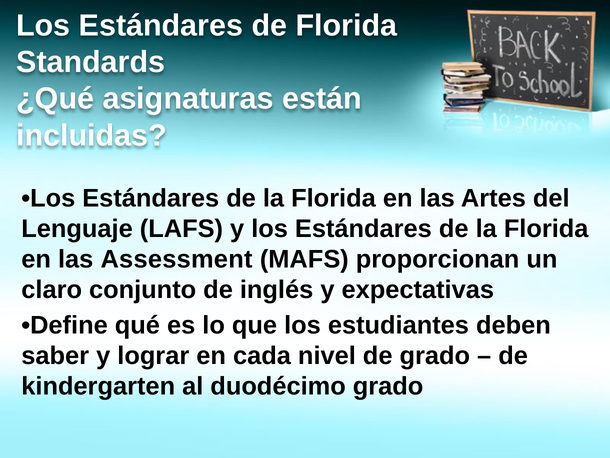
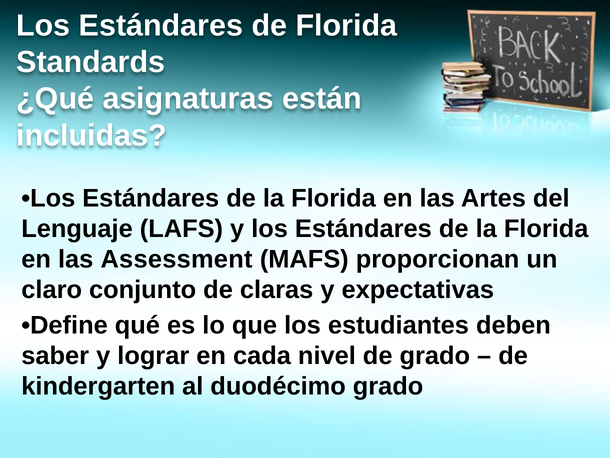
inglés: inglés -> claras
